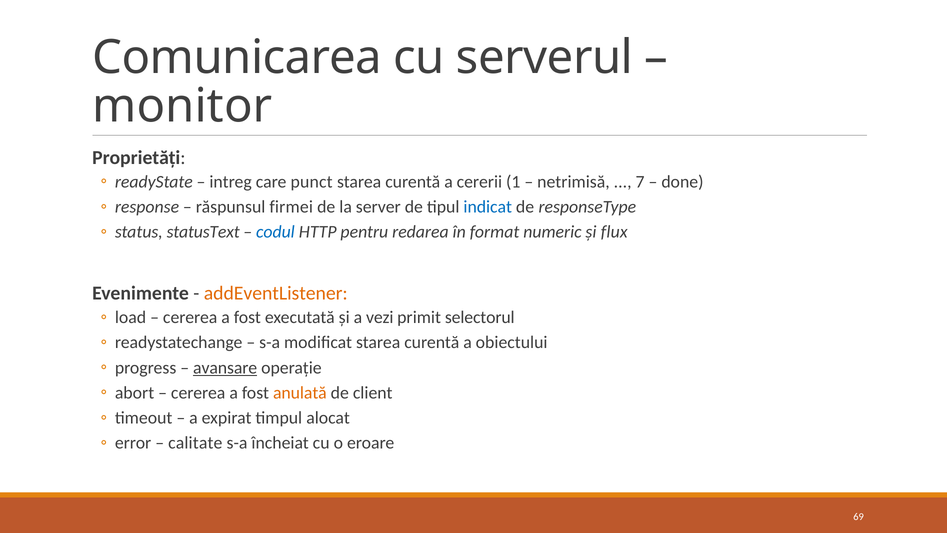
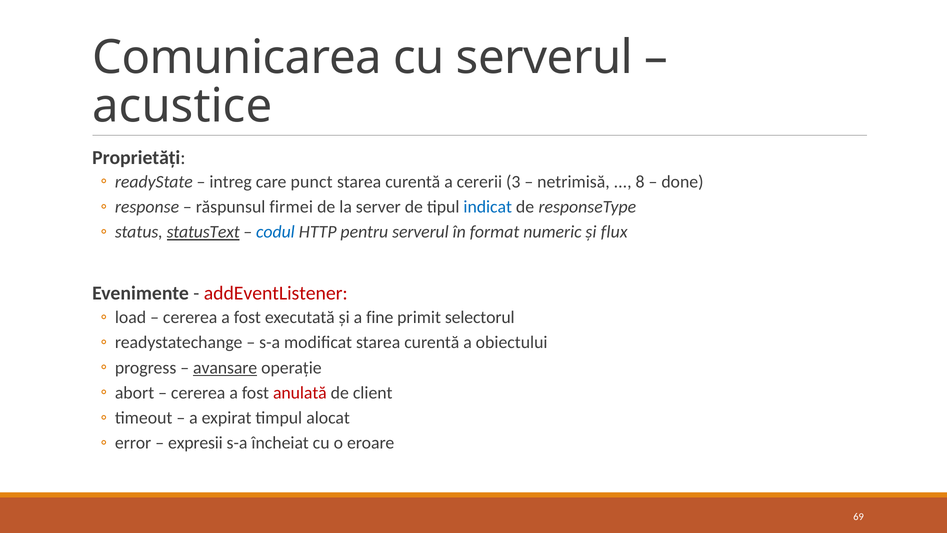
monitor: monitor -> acustice
1: 1 -> 3
7: 7 -> 8
statusText underline: none -> present
pentru redarea: redarea -> serverul
addEventListener colour: orange -> red
vezi: vezi -> fine
anulată colour: orange -> red
calitate: calitate -> expresii
